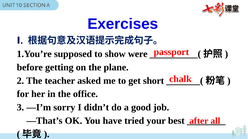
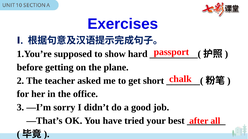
were: were -> hard
